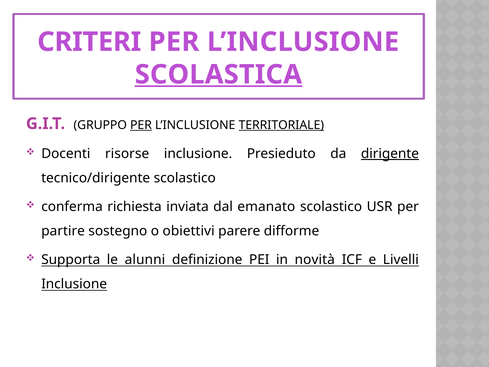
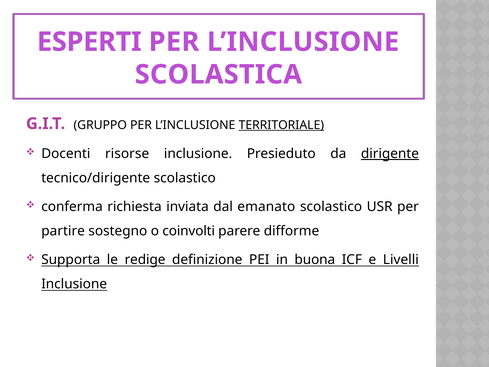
CRITERI: CRITERI -> ESPERTI
SCOLASTICA underline: present -> none
PER at (141, 125) underline: present -> none
obiettivi: obiettivi -> coinvolti
alunni: alunni -> redige
novità: novità -> buona
